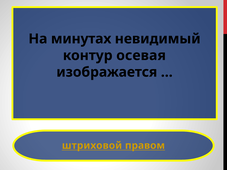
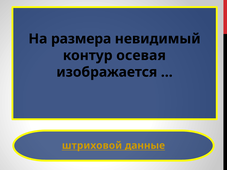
минутах: минутах -> размера
правом: правом -> данные
